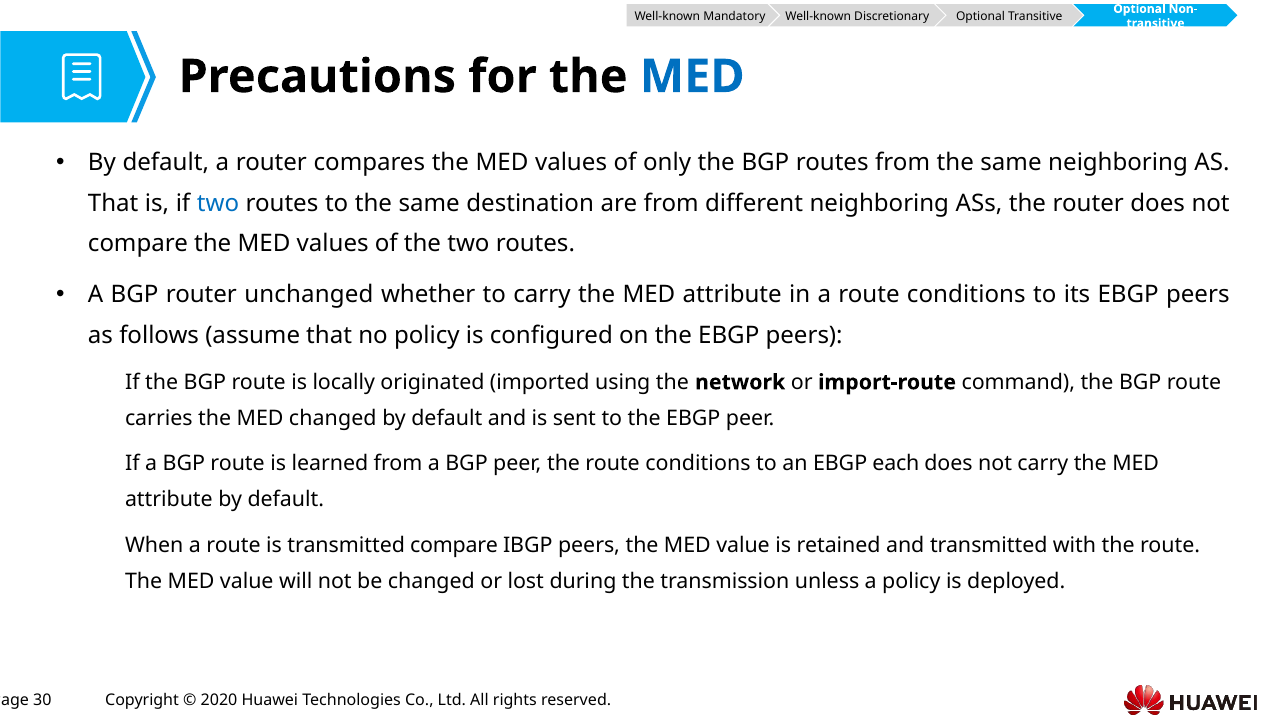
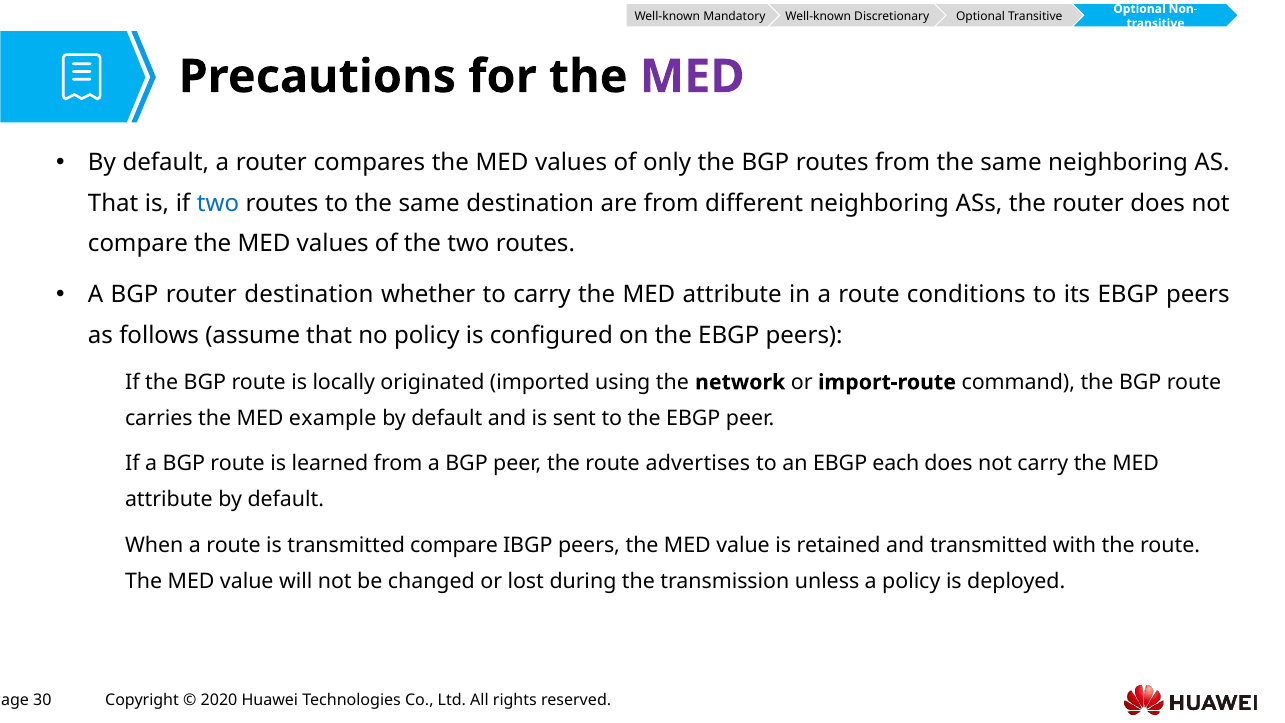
MED at (692, 77) colour: blue -> purple
router unchanged: unchanged -> destination
MED changed: changed -> example
the route conditions: conditions -> advertises
